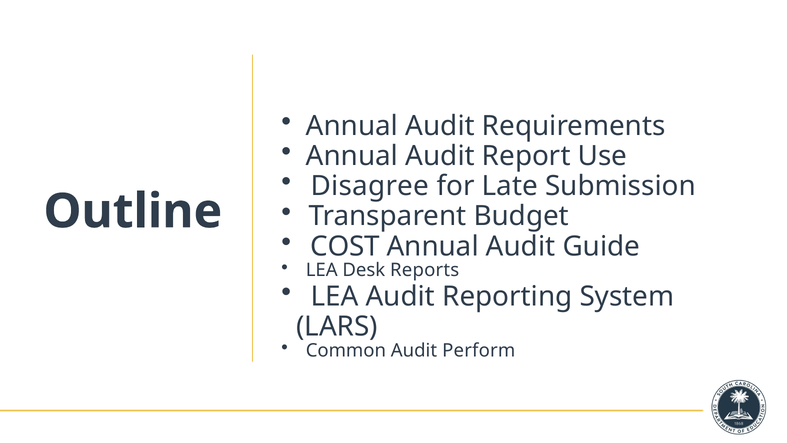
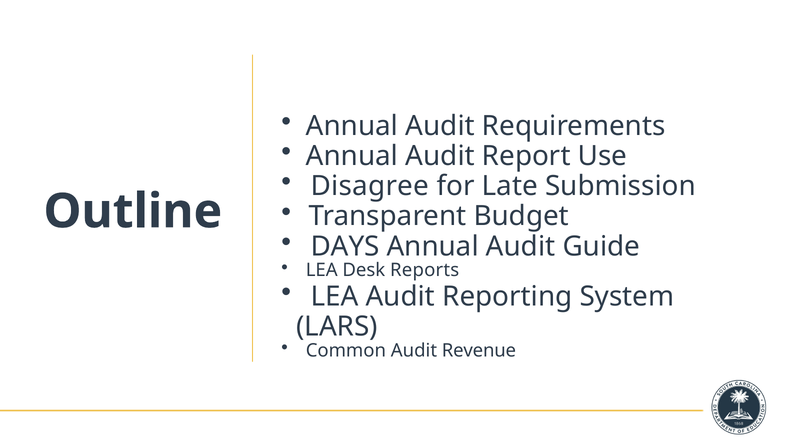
COST: COST -> DAYS
Perform: Perform -> Revenue
